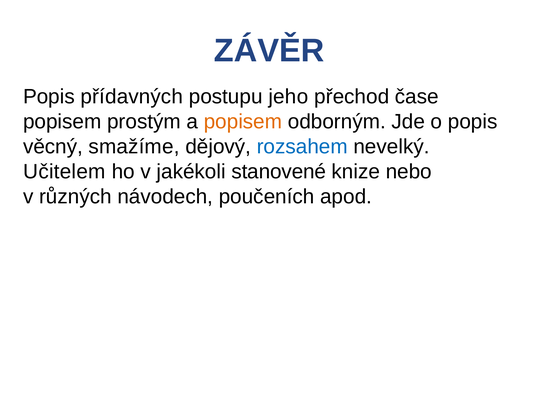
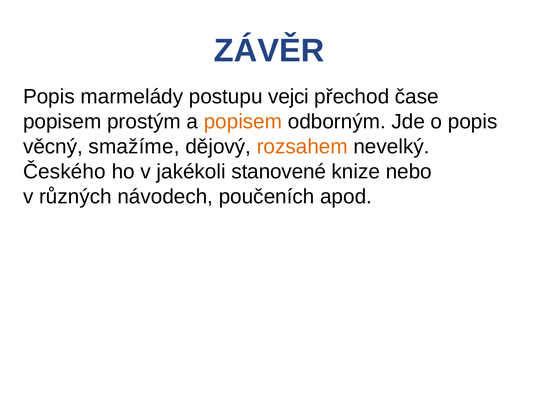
přídavných: přídavných -> marmelády
jeho: jeho -> vejci
rozsahem colour: blue -> orange
Učitelem: Učitelem -> Českého
